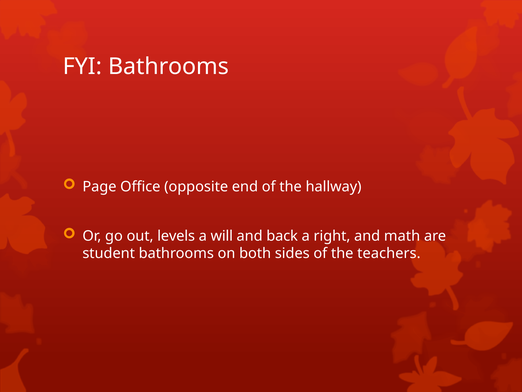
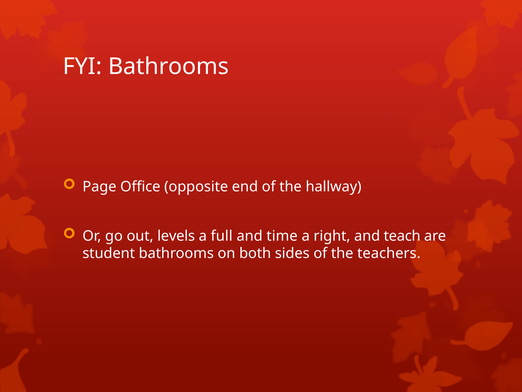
will: will -> full
back: back -> time
math: math -> teach
